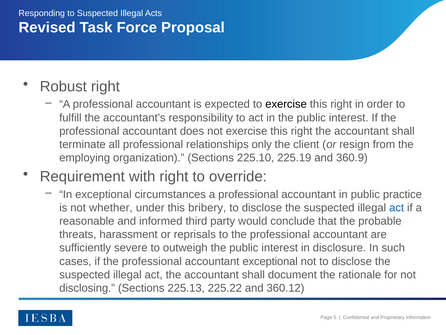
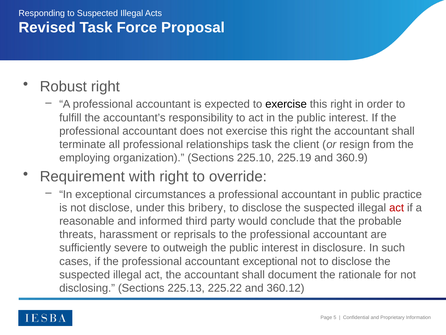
relationships only: only -> task
not whether: whether -> disclose
act at (397, 207) colour: blue -> red
